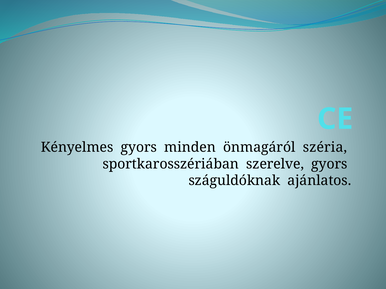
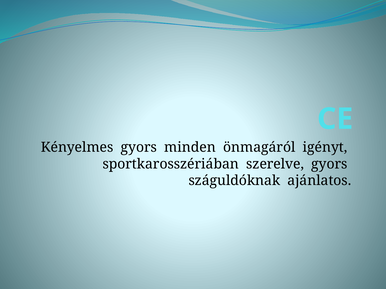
széria: széria -> igényt
